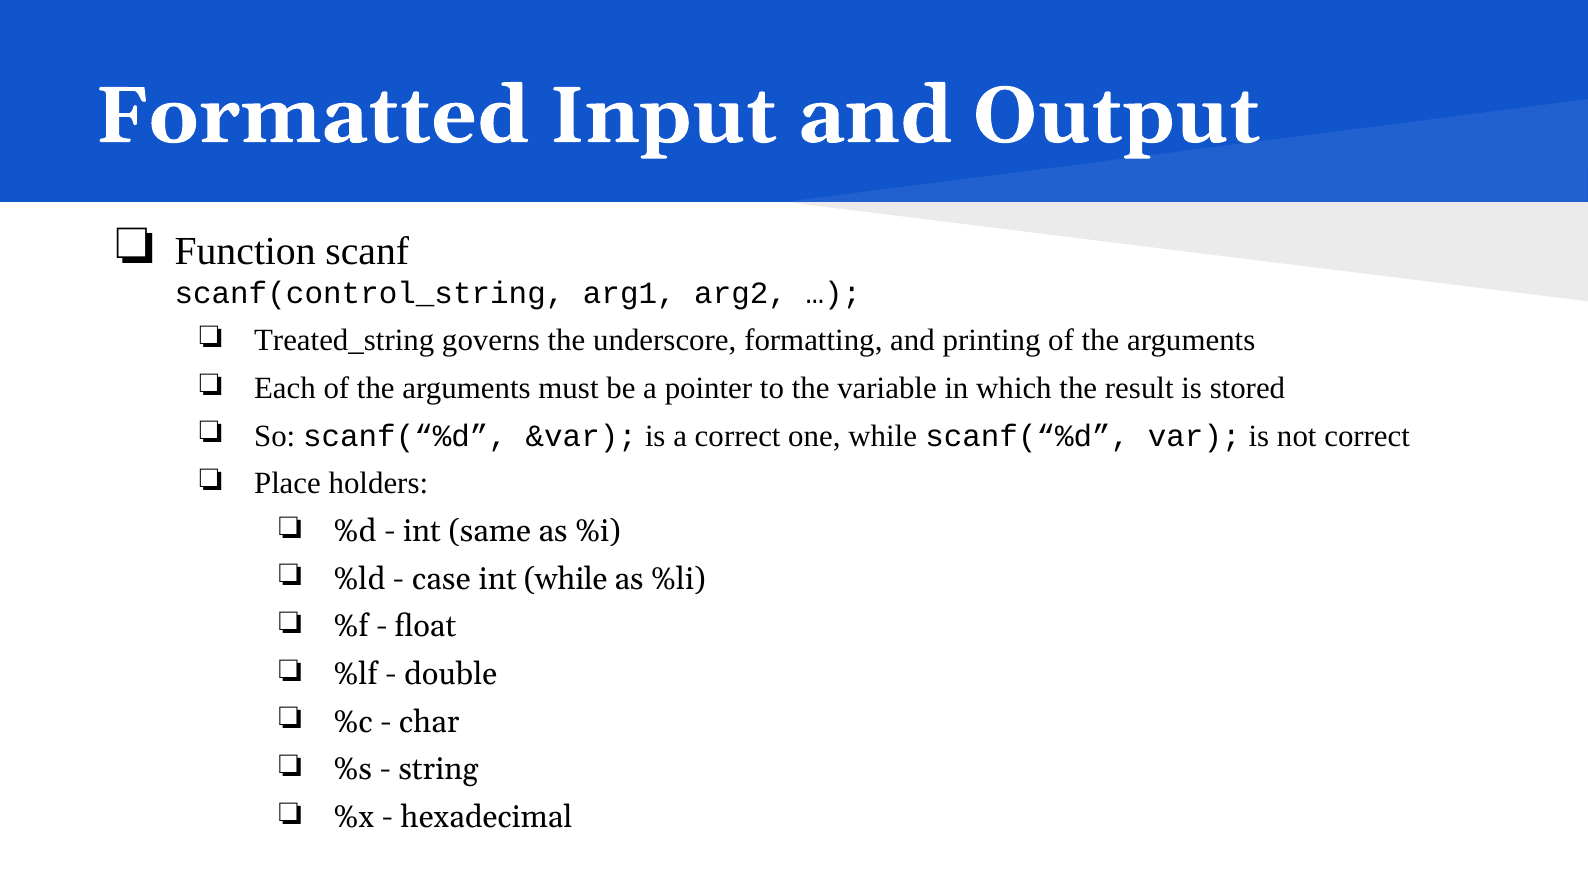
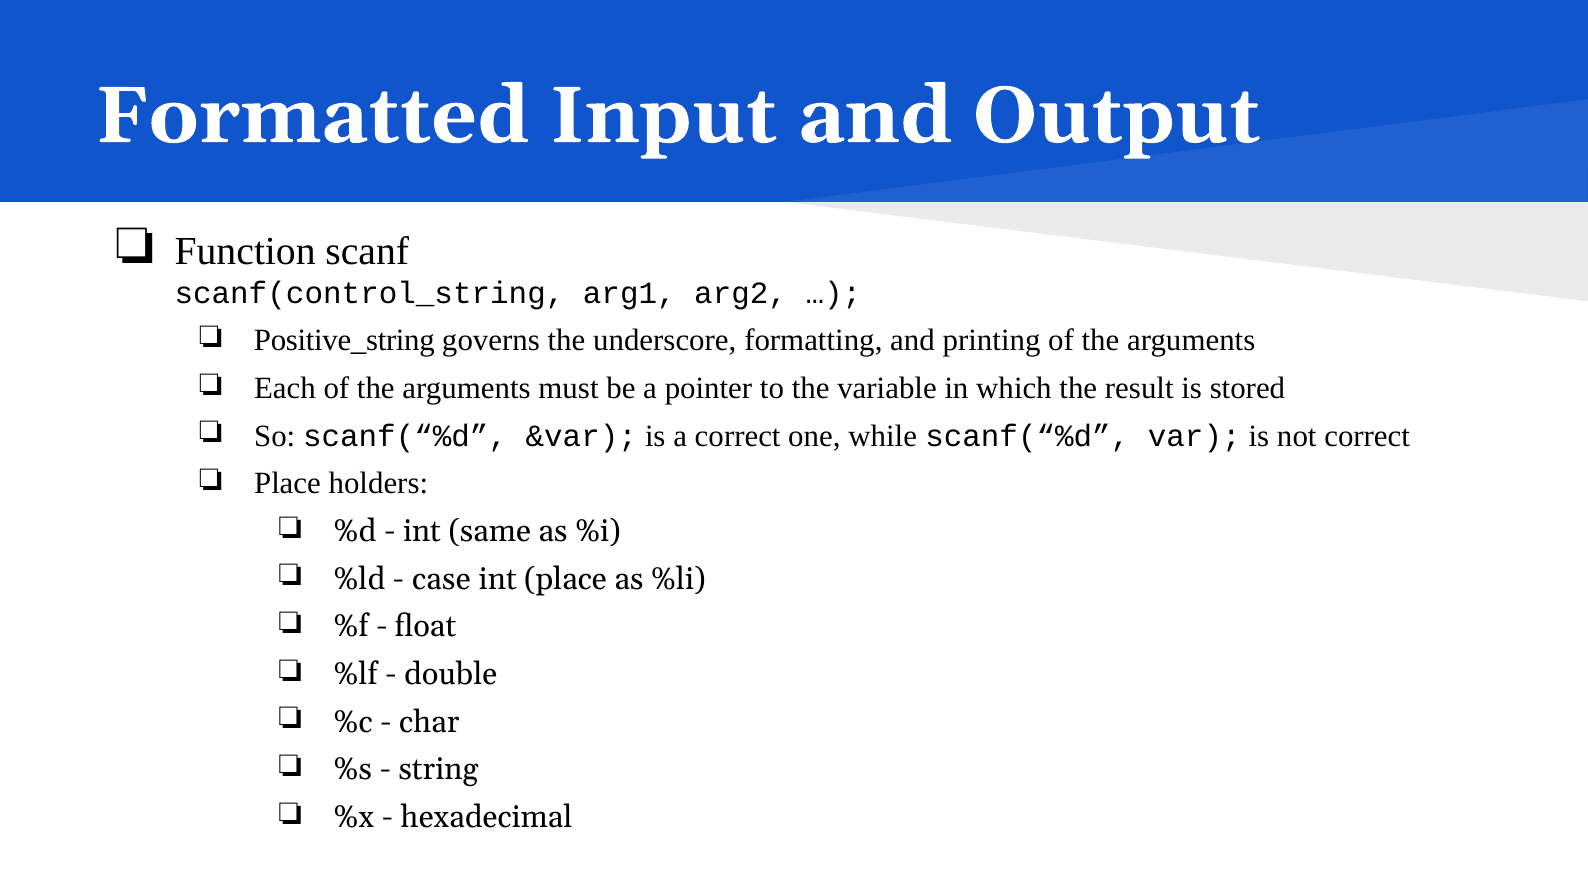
Treated_string: Treated_string -> Positive_string
int while: while -> place
